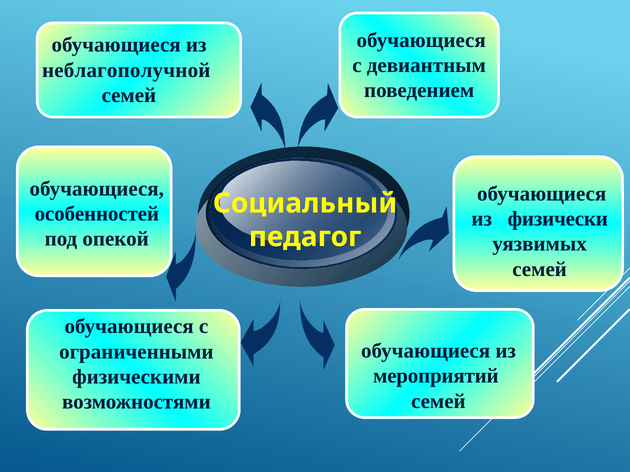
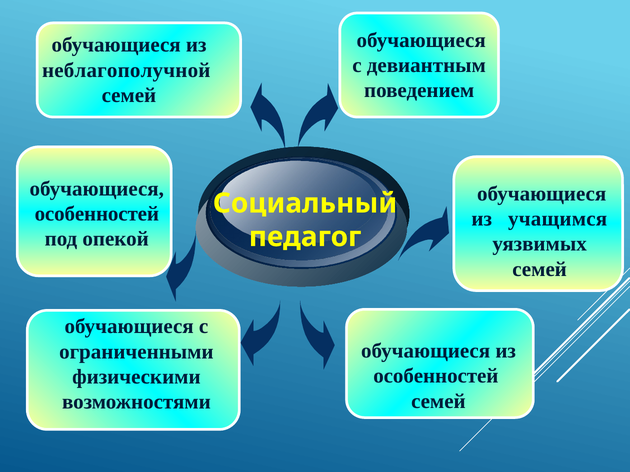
физически: физически -> учащимся
мероприятий at (436, 376): мероприятий -> особенностей
